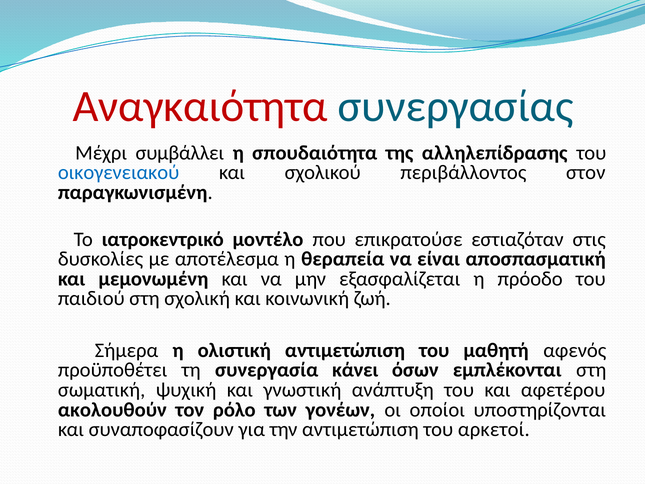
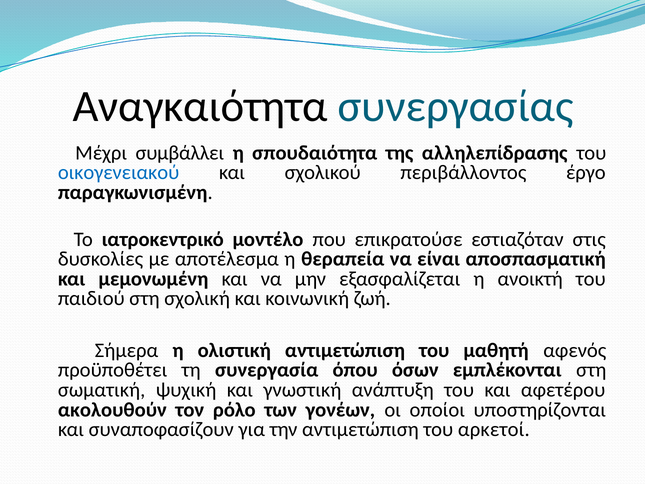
Αναγκαιότητα colour: red -> black
στον: στον -> έργο
πρόοδο: πρόοδο -> ανοικτή
κάνει: κάνει -> όπου
